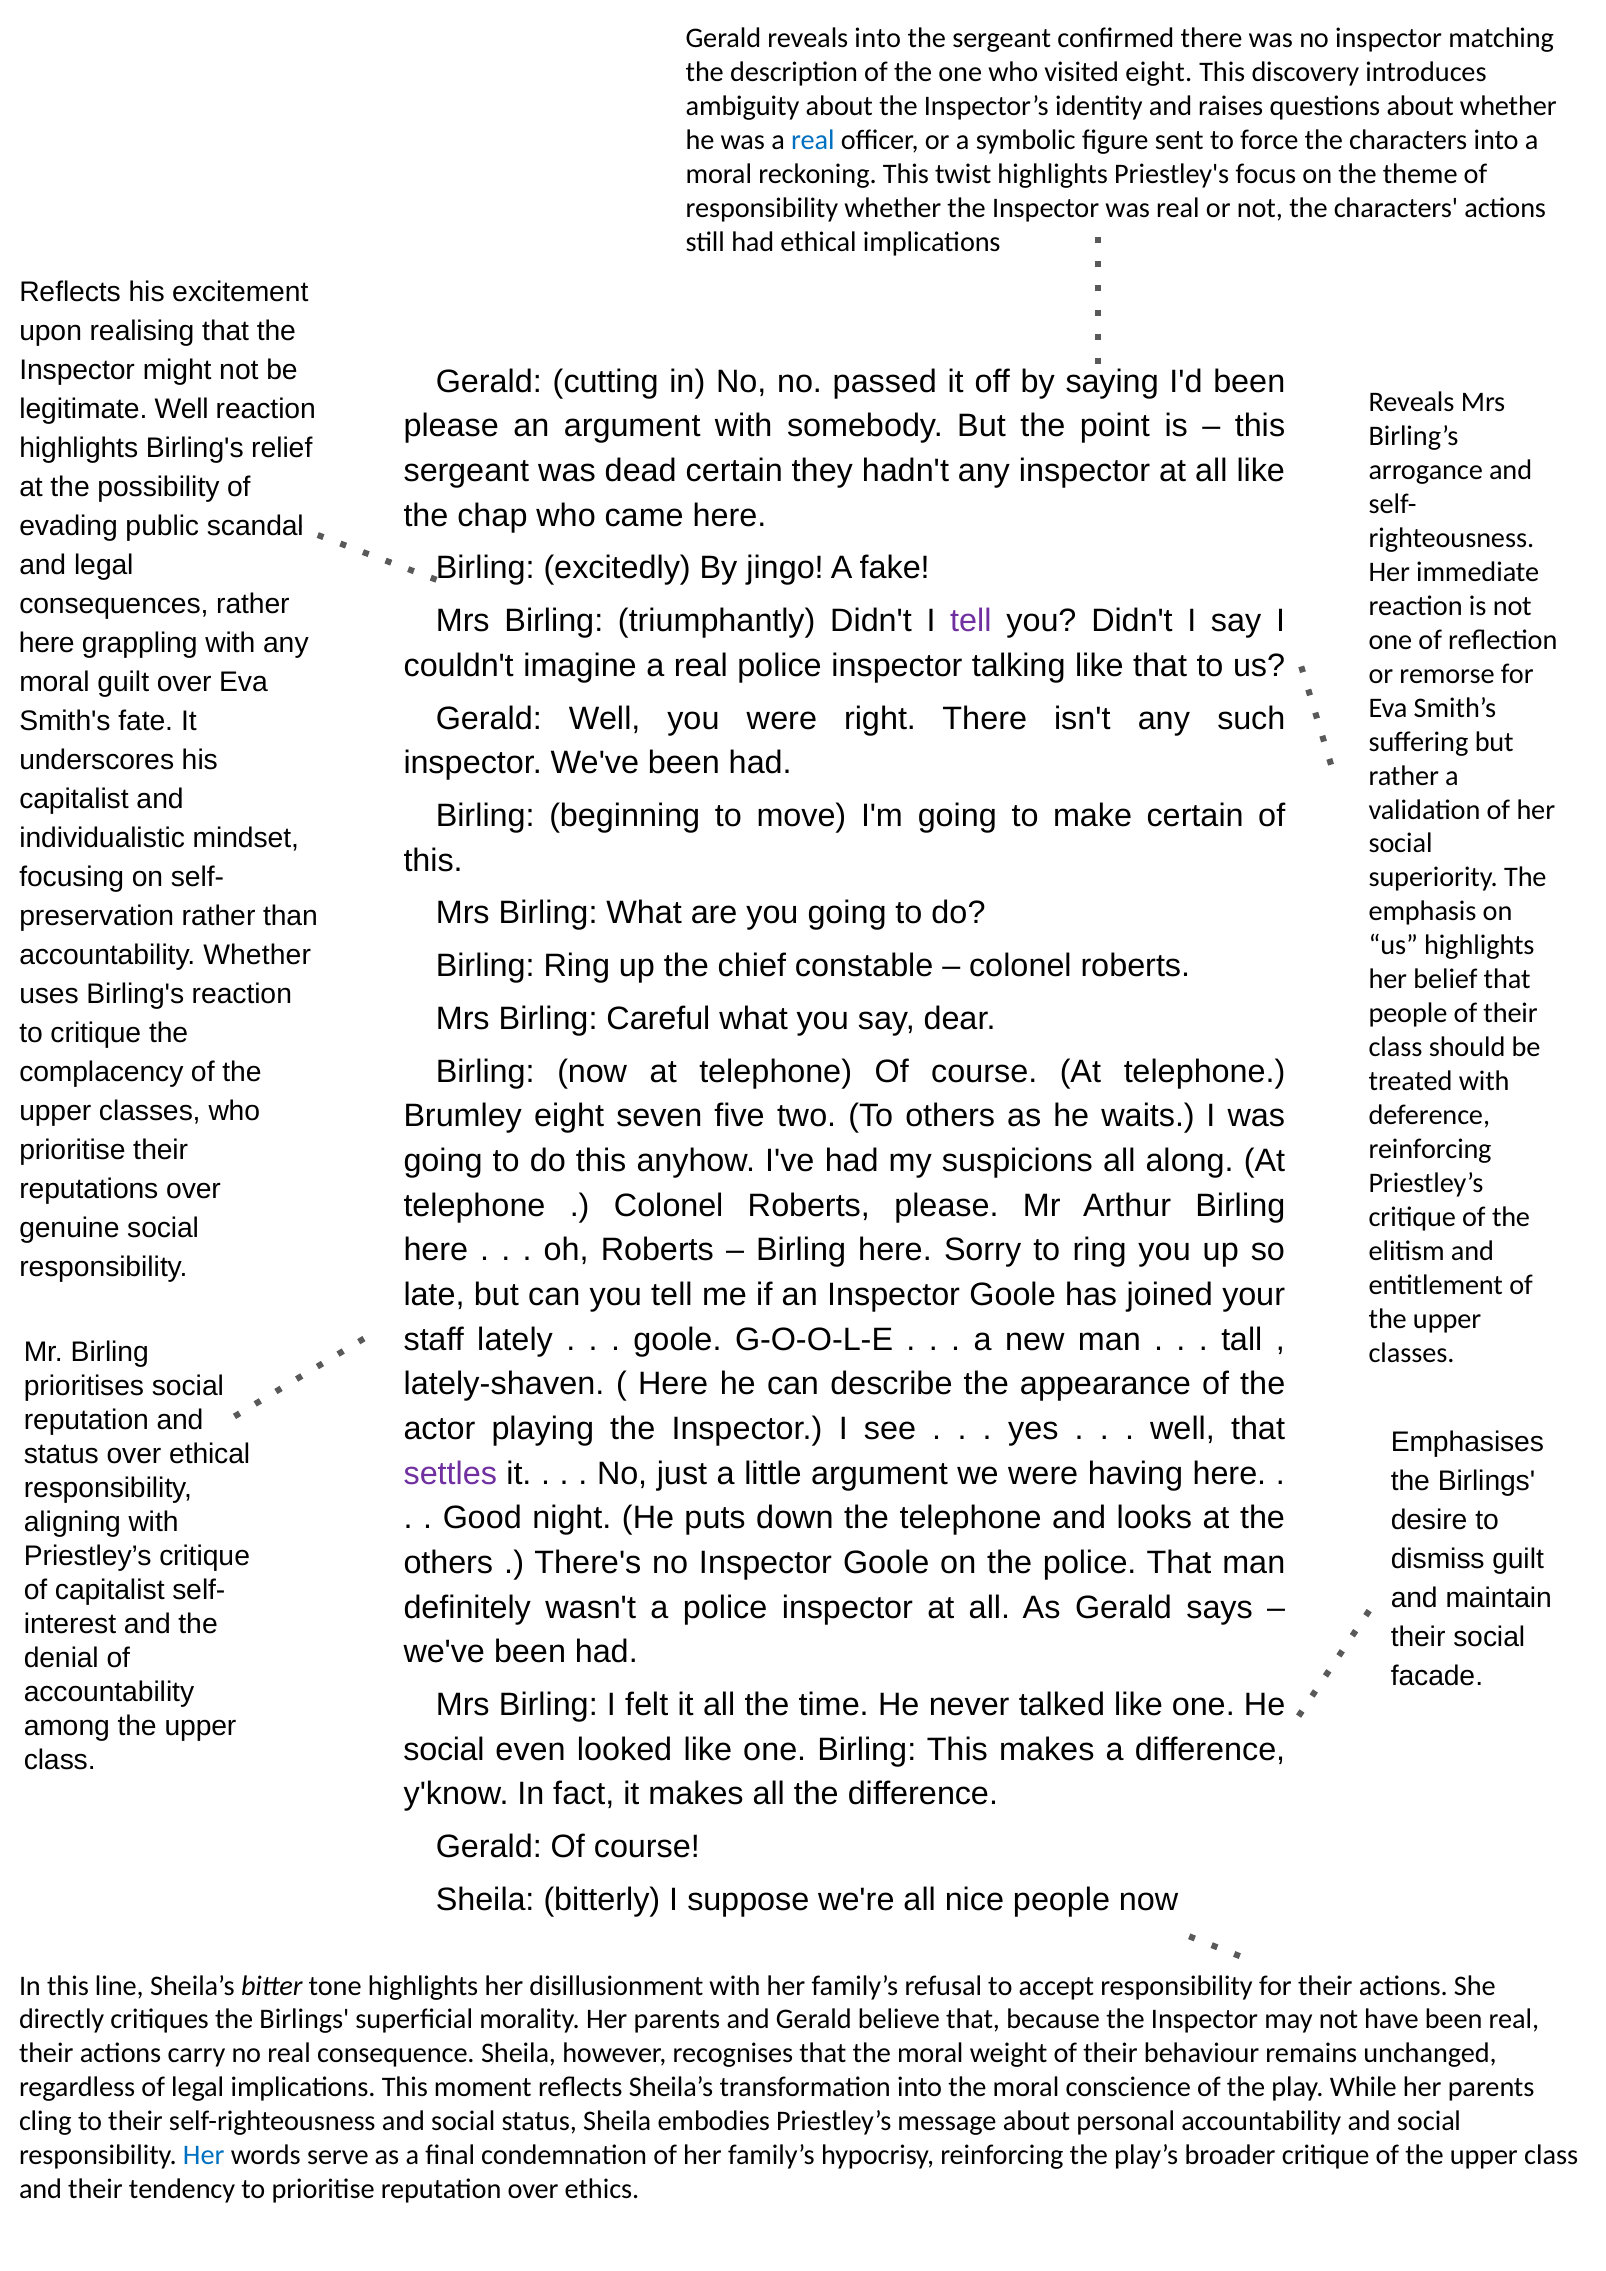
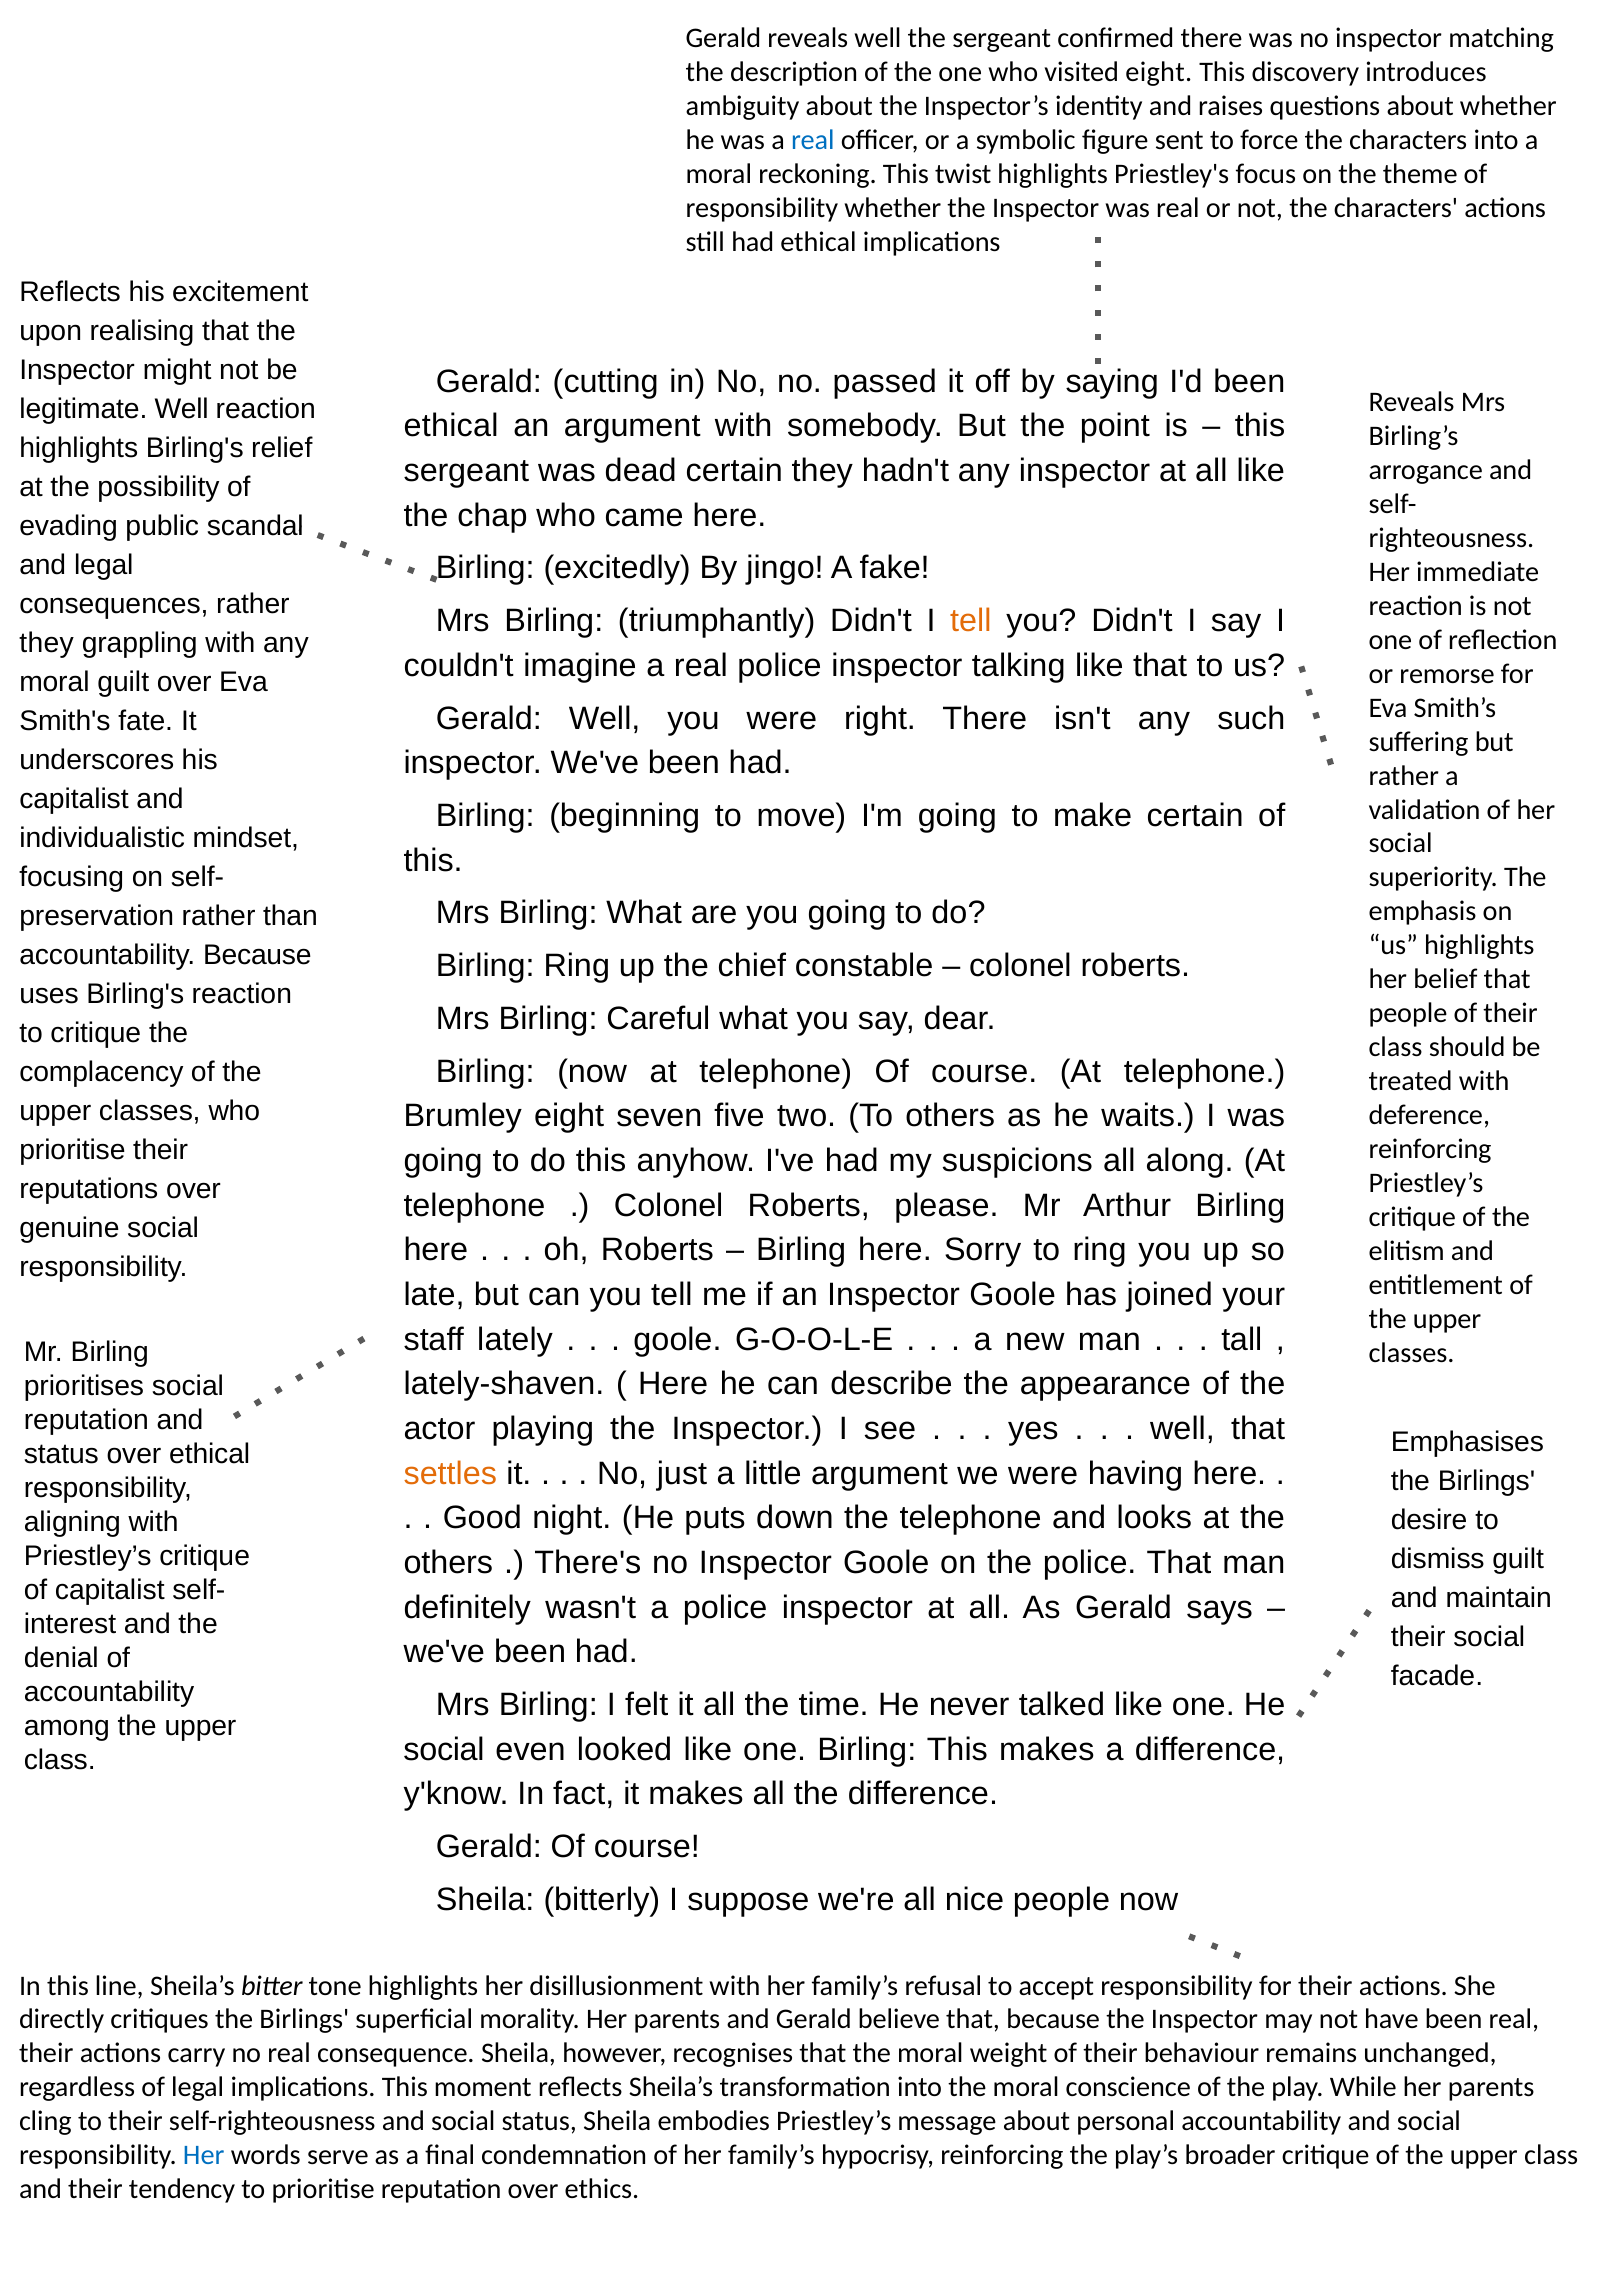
reveals into: into -> well
please at (451, 426): please -> ethical
tell at (971, 621) colour: purple -> orange
here at (47, 643): here -> they
accountability Whether: Whether -> Because
settles colour: purple -> orange
